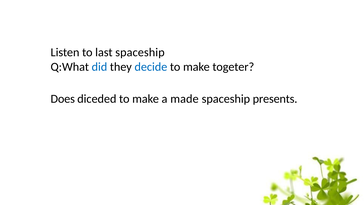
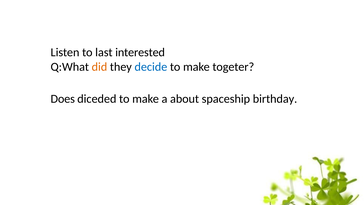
last spaceship: spaceship -> interested
did colour: blue -> orange
made: made -> about
presents: presents -> birthday
